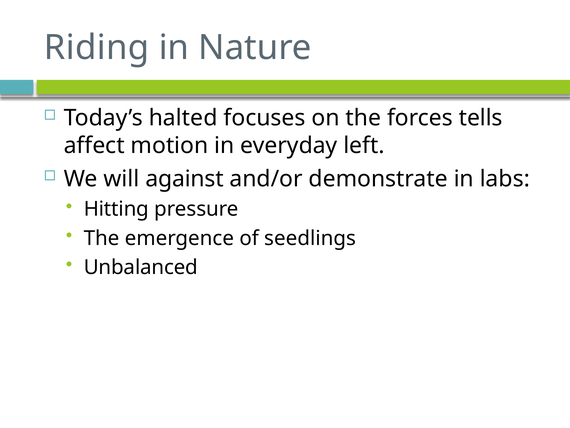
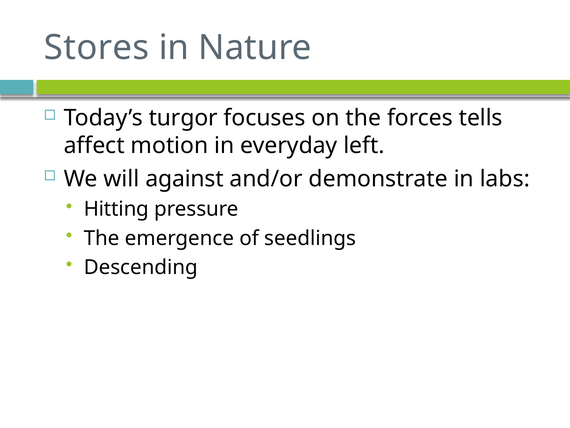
Riding: Riding -> Stores
halted: halted -> turgor
Unbalanced: Unbalanced -> Descending
